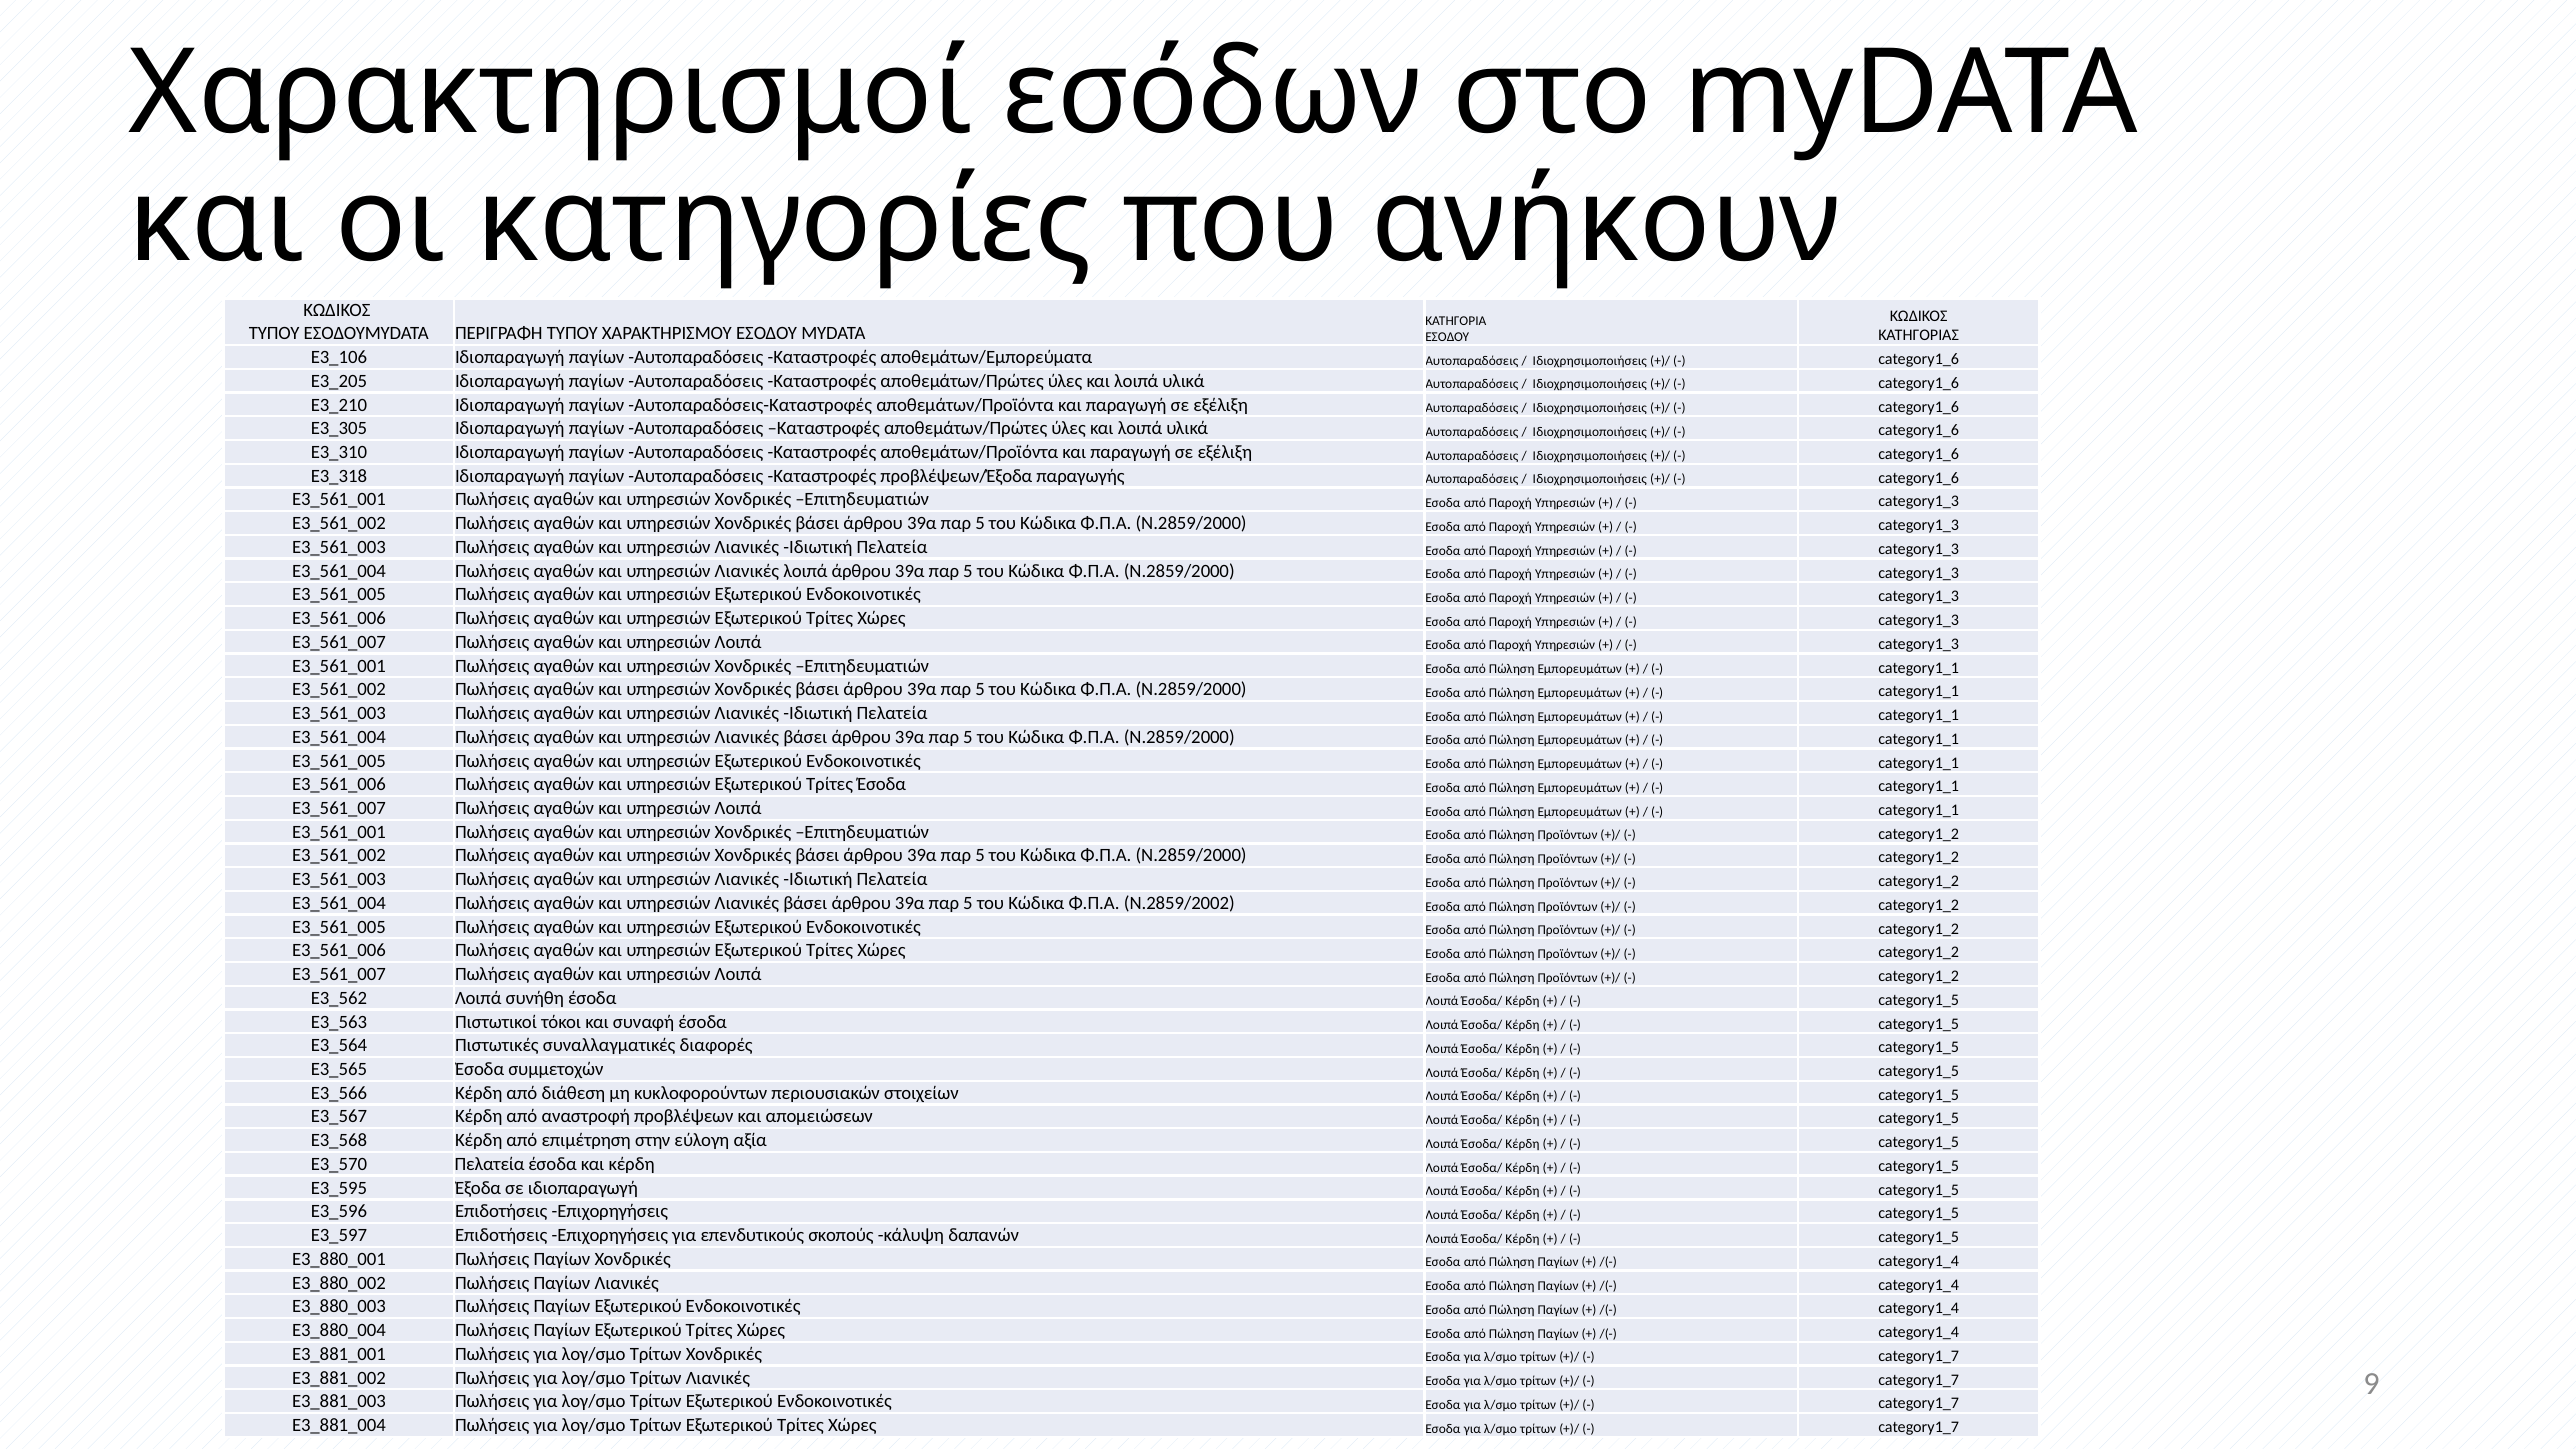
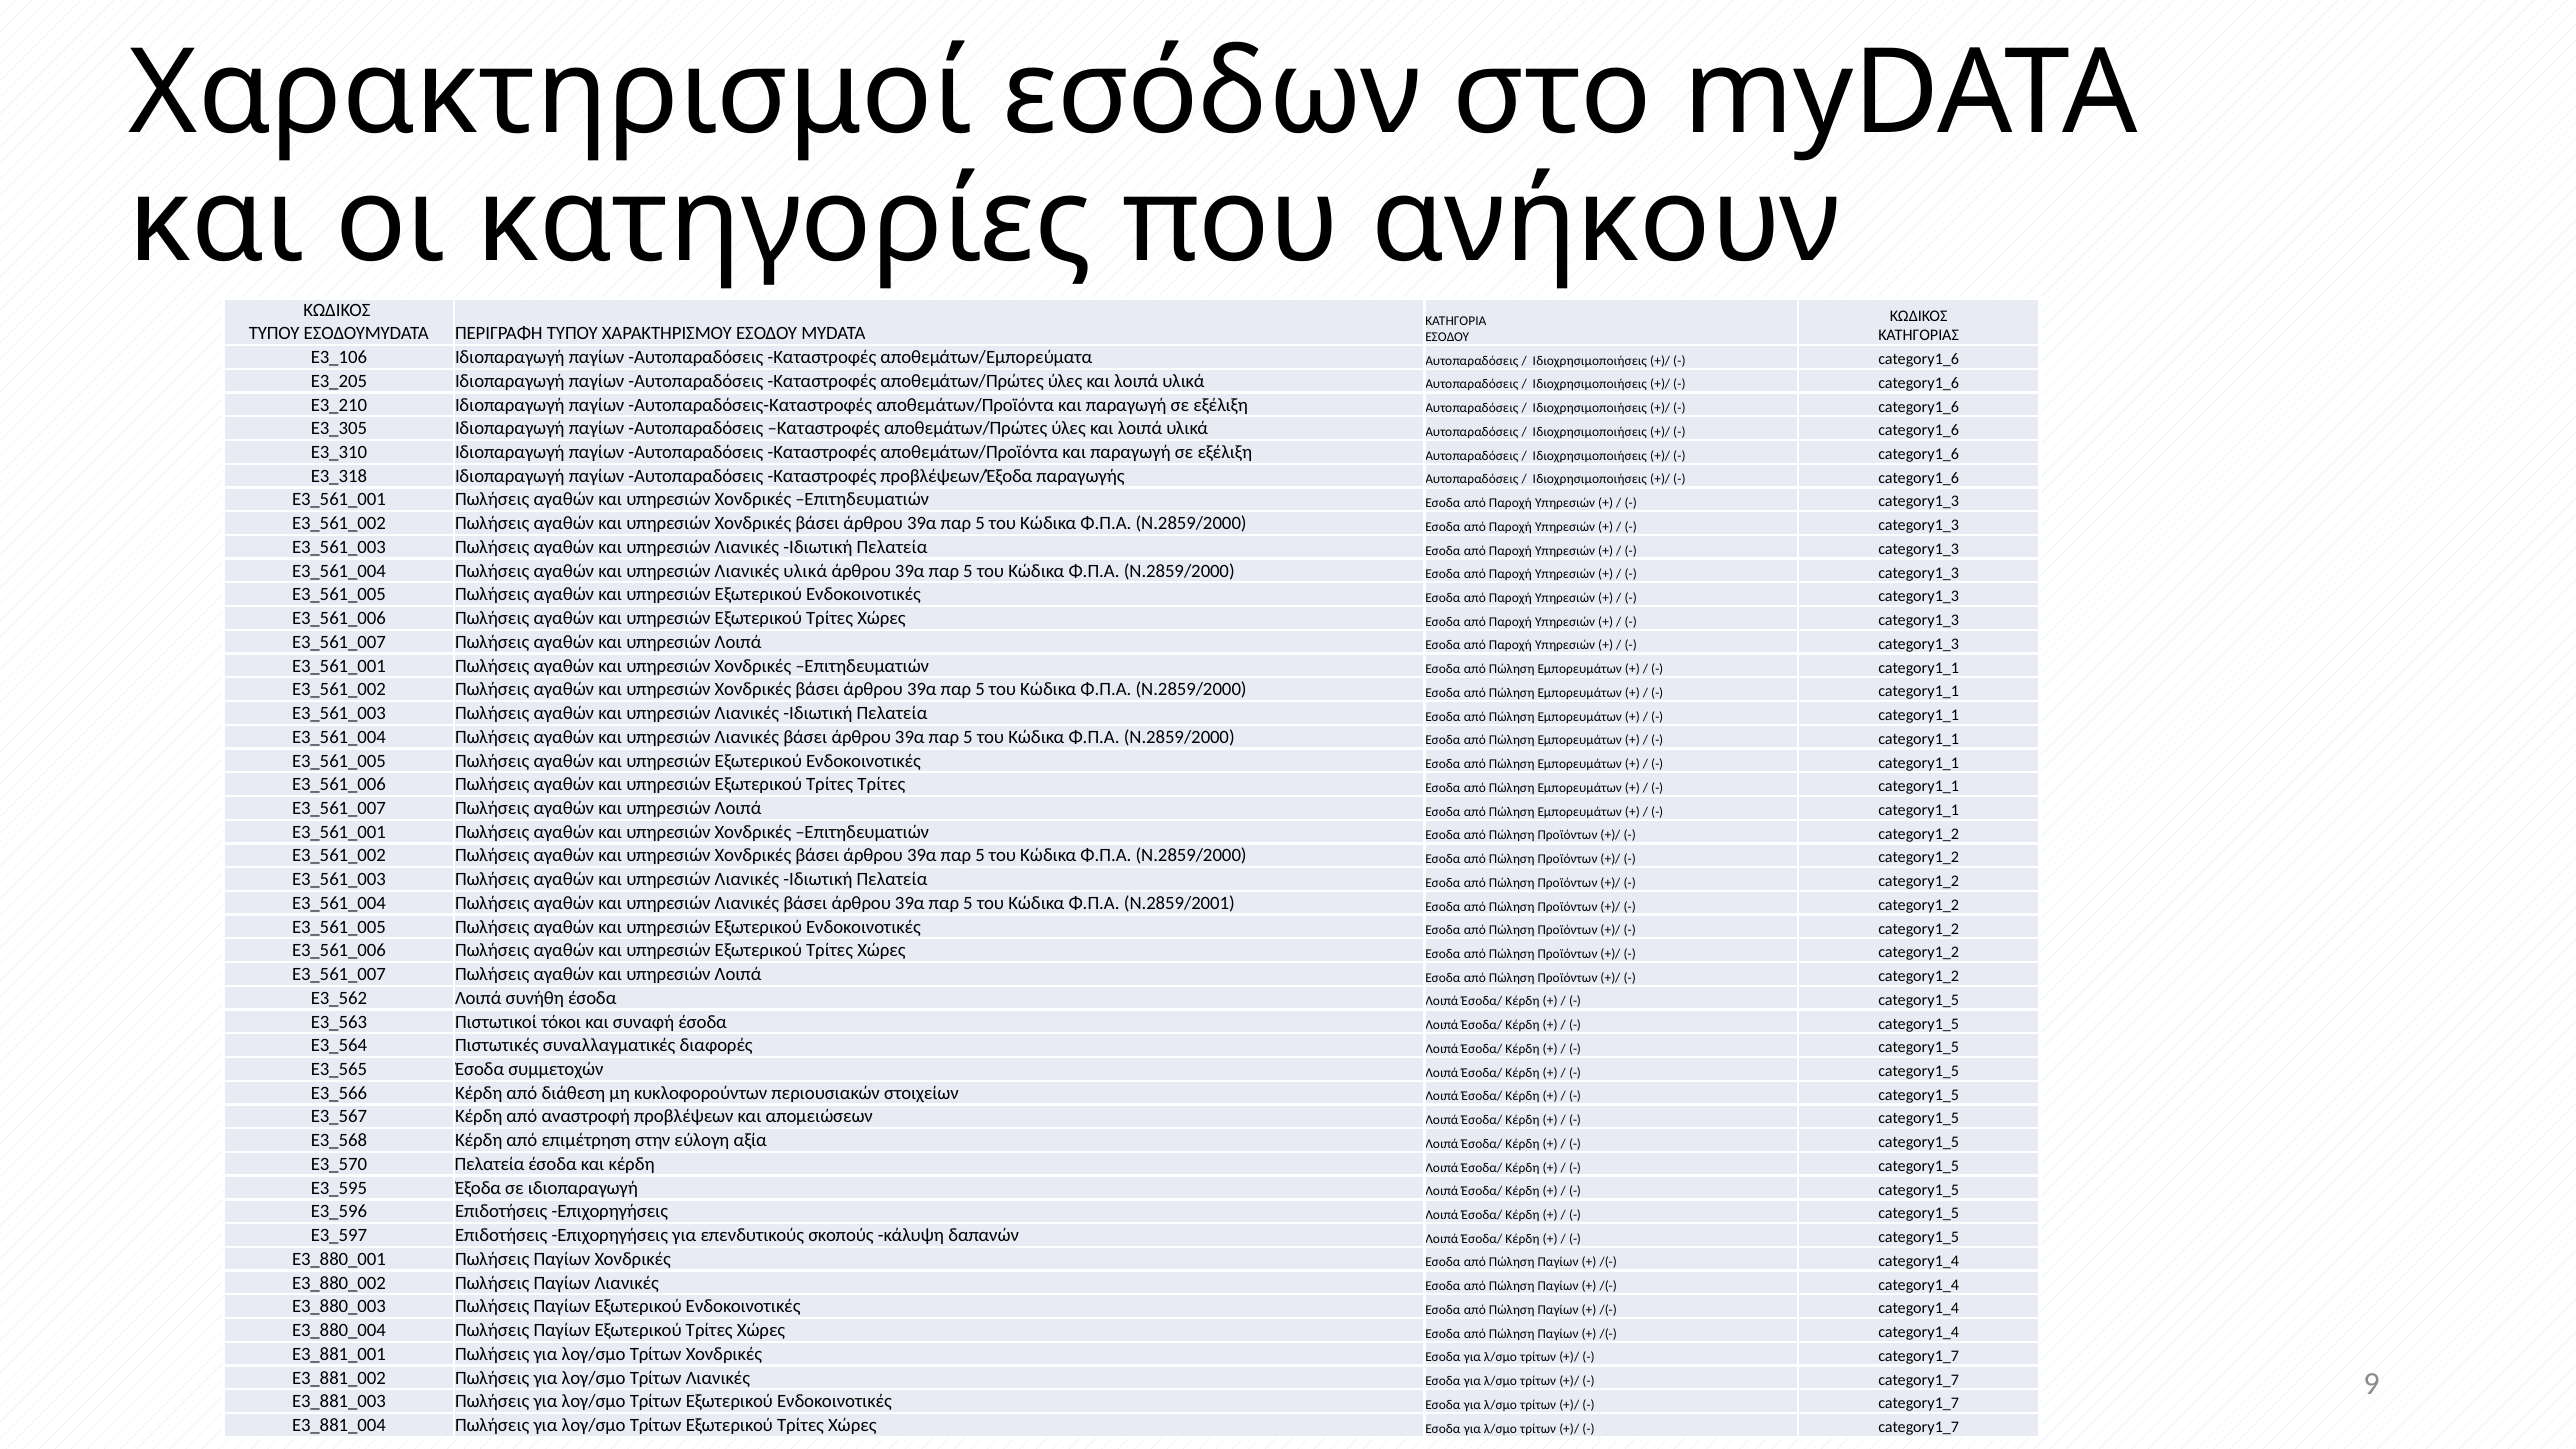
Λιανικές λοιπά: λοιπά -> υλικά
Τρίτες Έσοδα: Έσοδα -> Τρίτες
Ν.2859/2002: Ν.2859/2002 -> Ν.2859/2001
